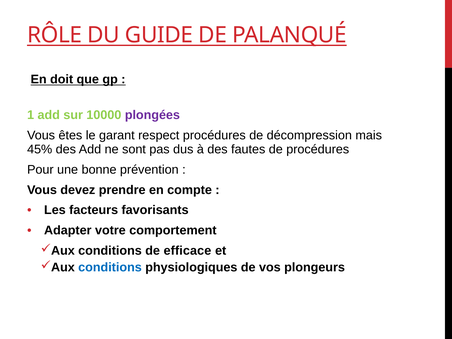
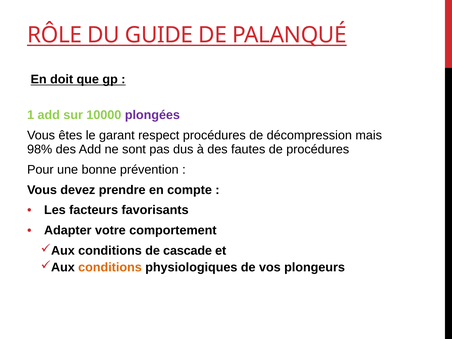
45%: 45% -> 98%
efficace: efficace -> cascade
conditions at (110, 267) colour: blue -> orange
